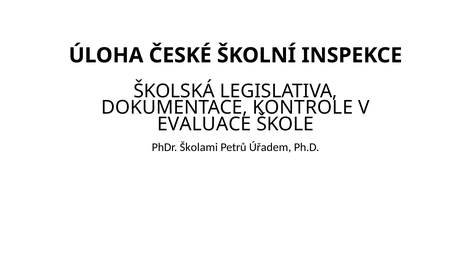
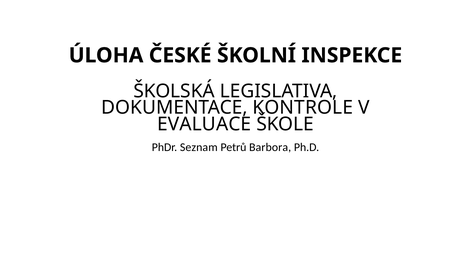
Školami: Školami -> Seznam
Úřadem: Úřadem -> Barbora
